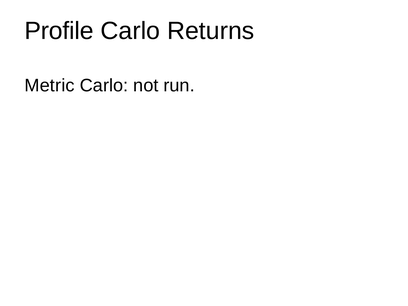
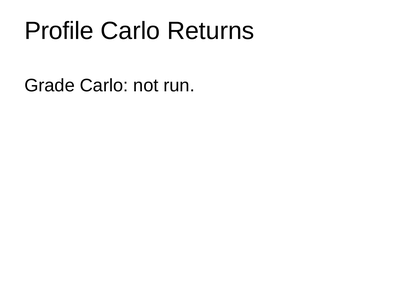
Metric: Metric -> Grade
